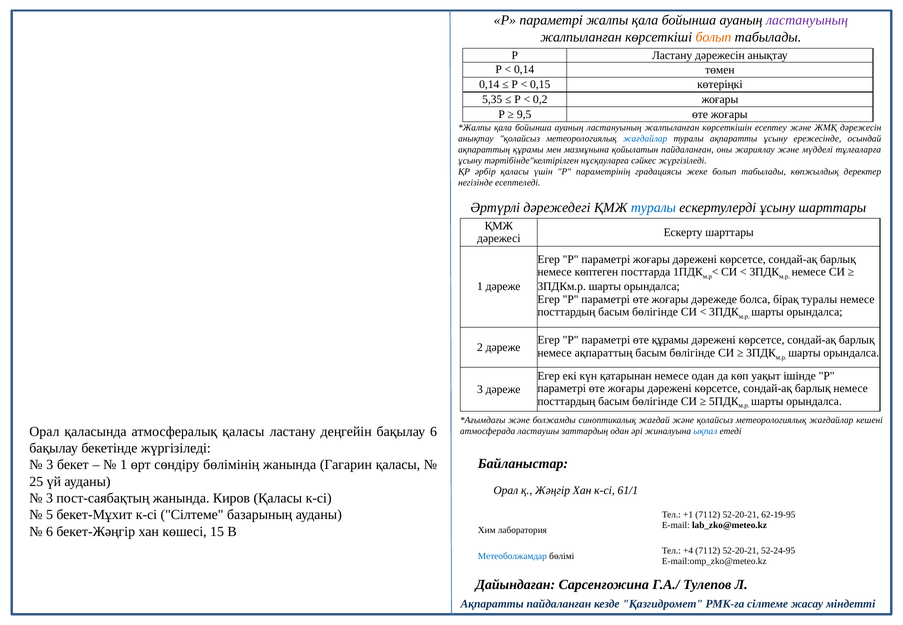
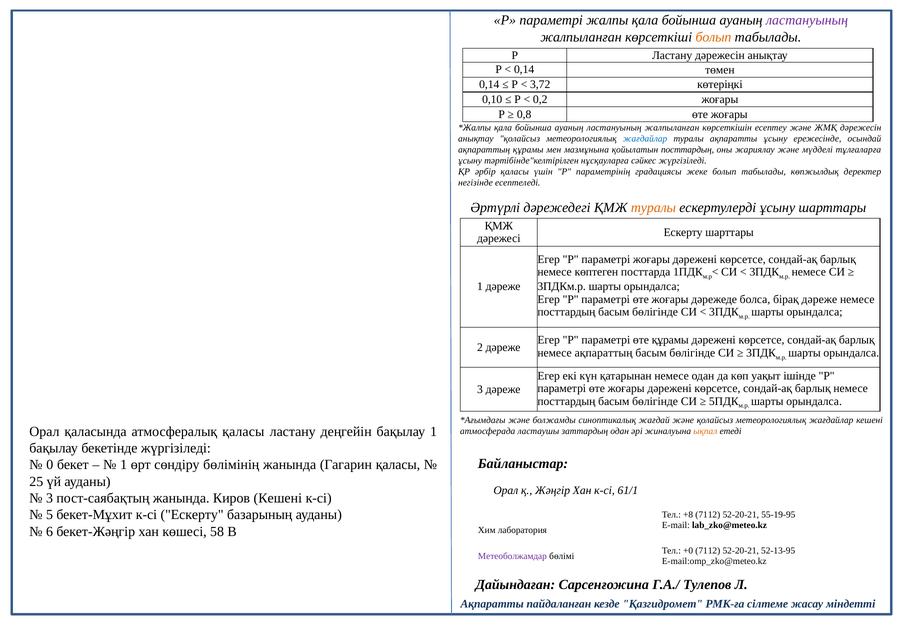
0,15: 0,15 -> 3,72
5,35: 5,35 -> 0,10
9,5: 9,5 -> 0,8
қойылатын пайдаланған: пайдаланған -> посттардың
туралы at (653, 208) colour: blue -> orange
бірақ туралы: туралы -> дәреже
бақылау 6: 6 -> 1
ықпал colour: blue -> orange
3 at (50, 465): 3 -> 0
Киров Қаласы: Қаласы -> Кешені
к-сі Сілтеме: Сілтеме -> Ескерту
+1: +1 -> +8
62-19-95: 62-19-95 -> 55-19-95
15: 15 -> 58
+4: +4 -> +0
52-24-95: 52-24-95 -> 52-13-95
Метеоболжамдар colour: blue -> purple
